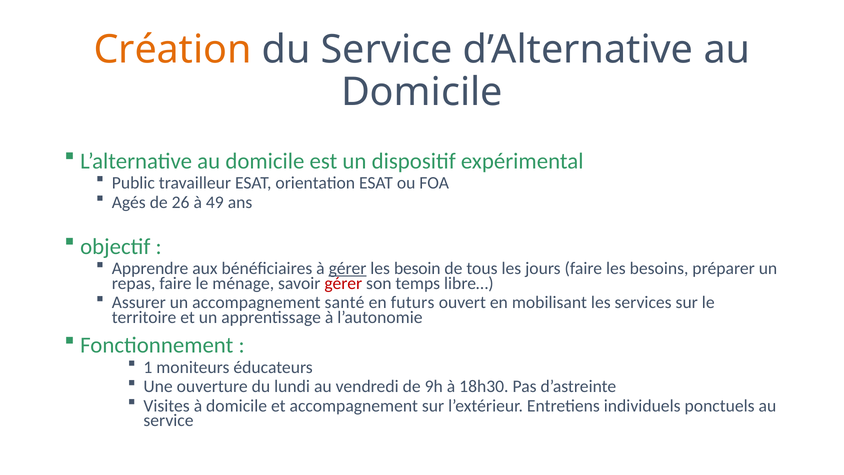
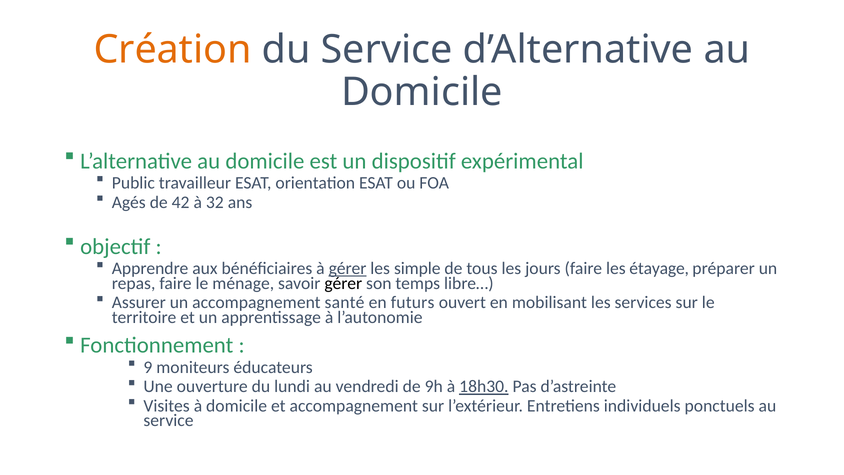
26: 26 -> 42
49: 49 -> 32
besoin: besoin -> simple
besoins: besoins -> étayage
gérer at (343, 283) colour: red -> black
1: 1 -> 9
18h30 underline: none -> present
